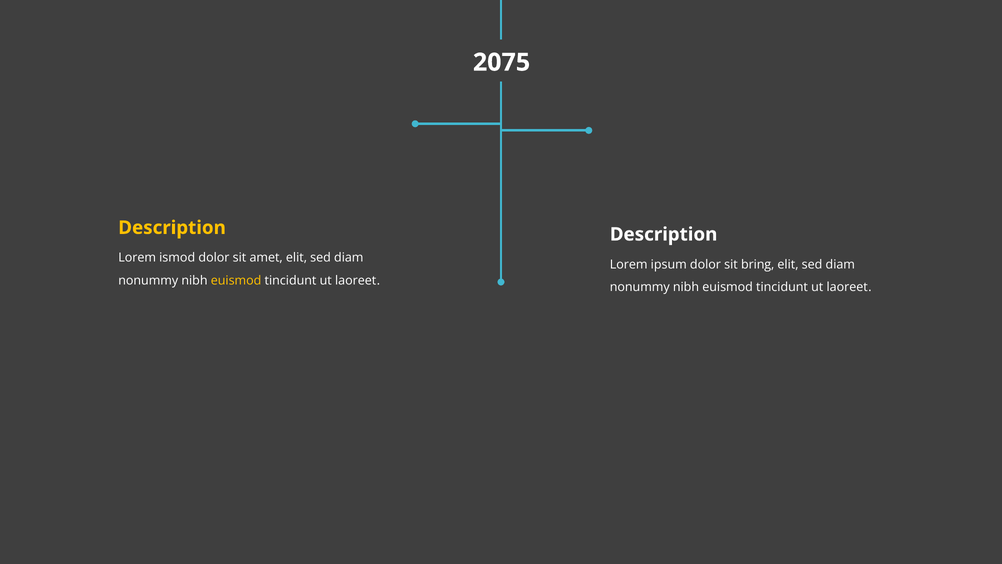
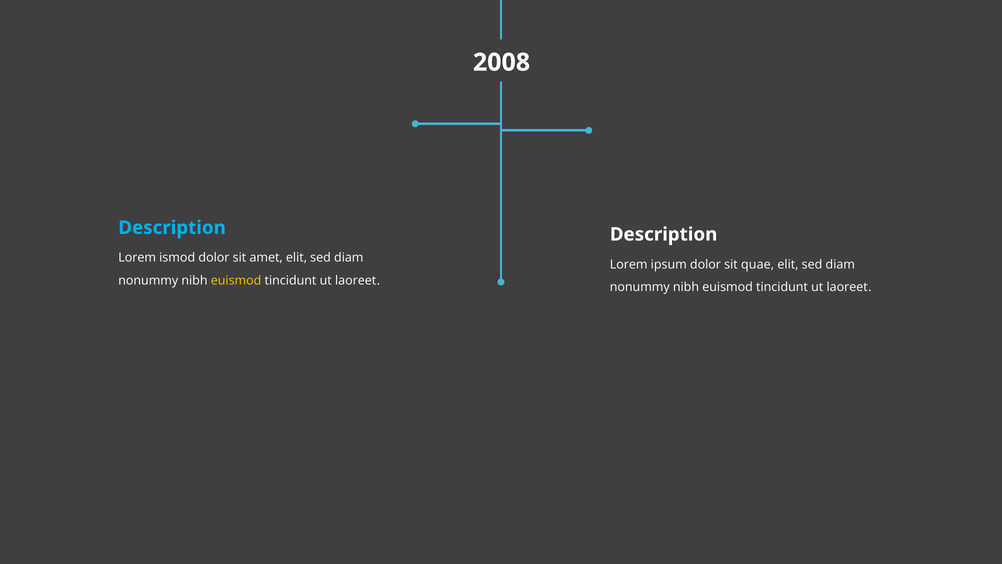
2075: 2075 -> 2008
Description at (172, 228) colour: yellow -> light blue
bring: bring -> quae
